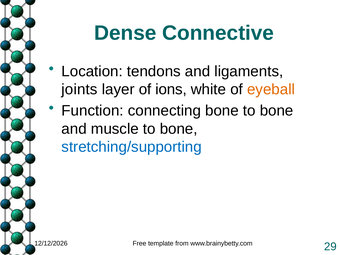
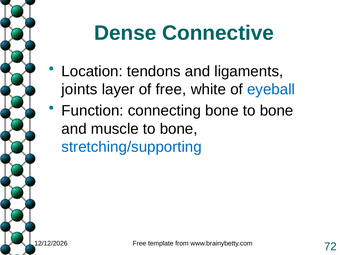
of ions: ions -> free
eyeball colour: orange -> blue
29: 29 -> 72
